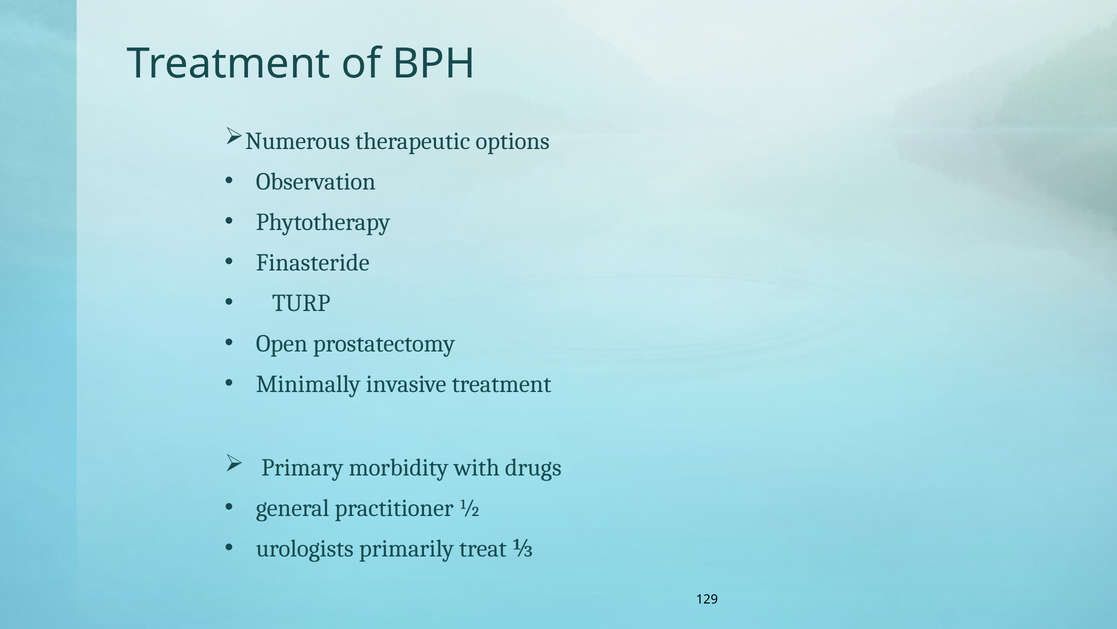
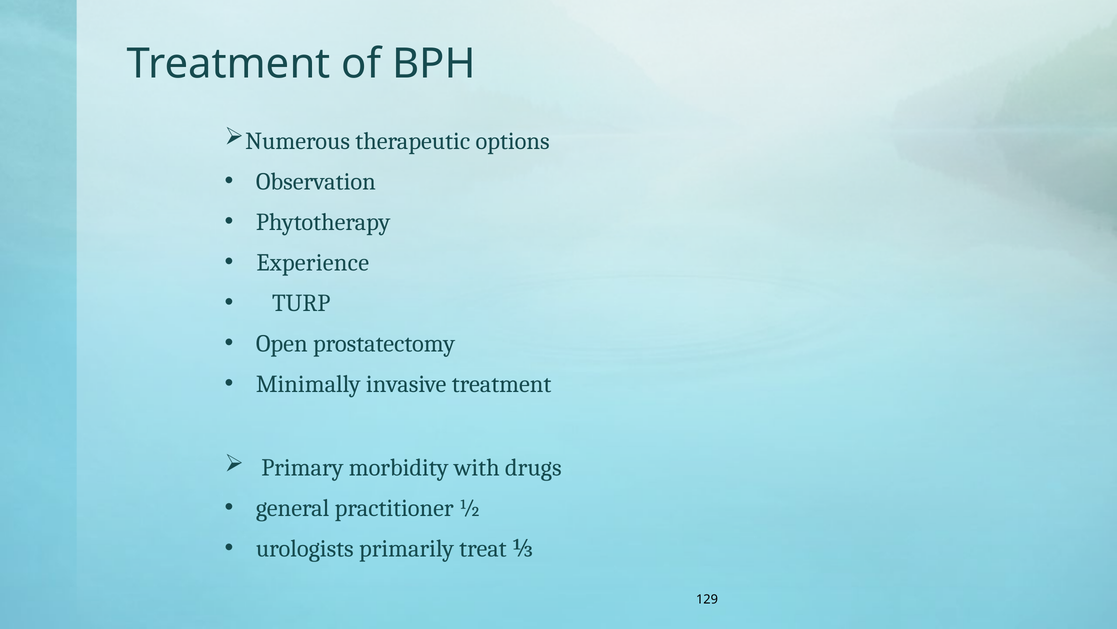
Finasteride: Finasteride -> Experience
